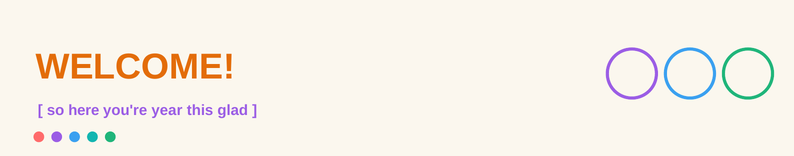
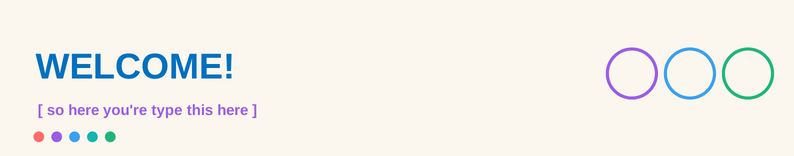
WELCOME colour: orange -> blue
year: year -> type
this glad: glad -> here
